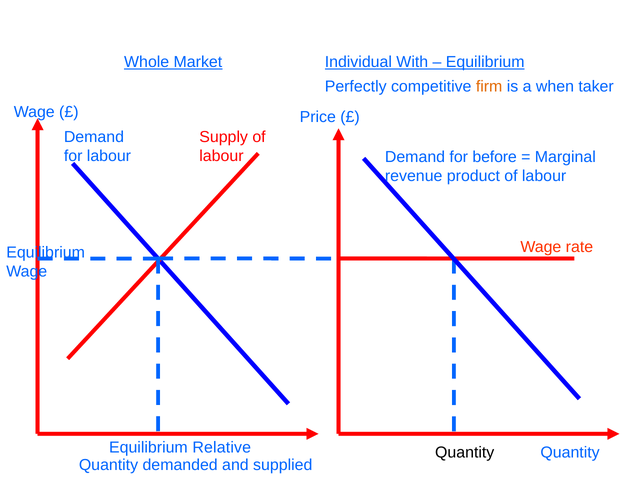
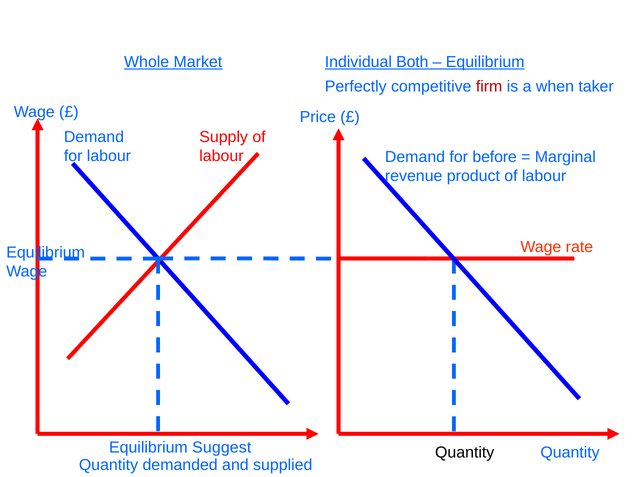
With: With -> Both
firm colour: orange -> red
Relative: Relative -> Suggest
